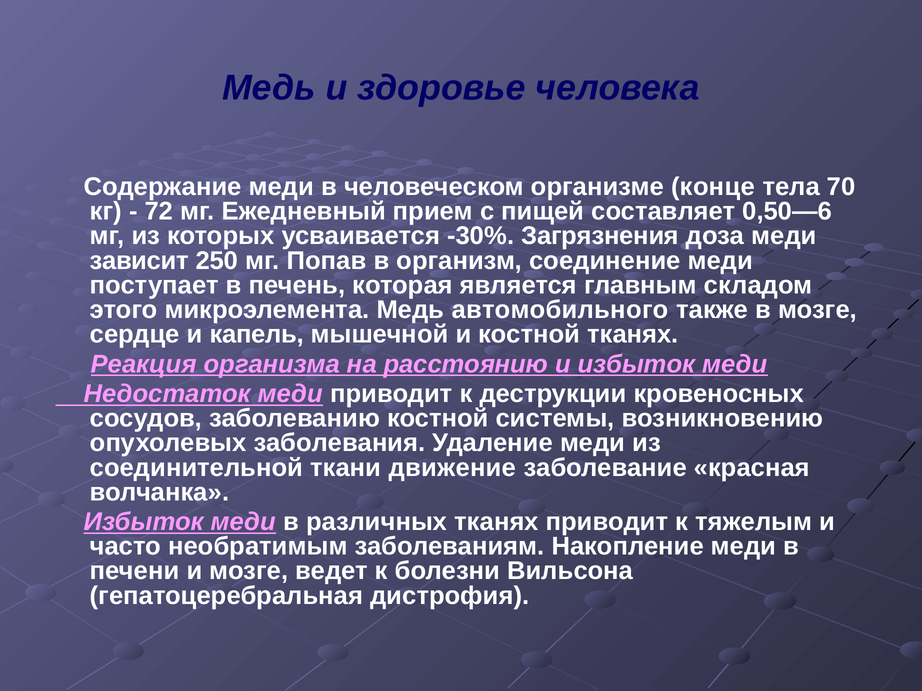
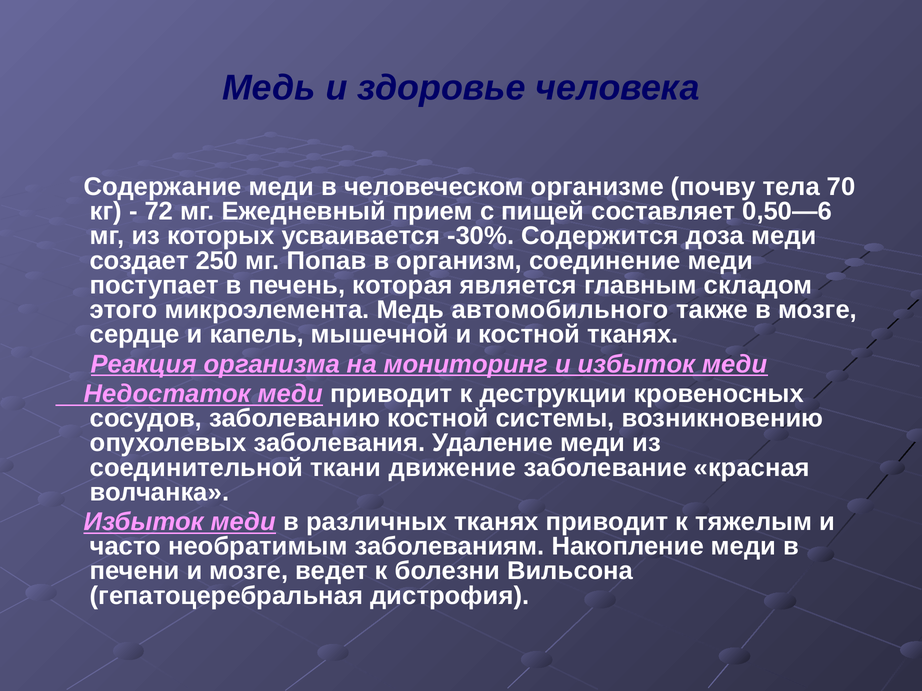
конце: конце -> почву
Загрязнения: Загрязнения -> Содержится
зависит: зависит -> создает
расстоянию: расстоянию -> мониторинг
